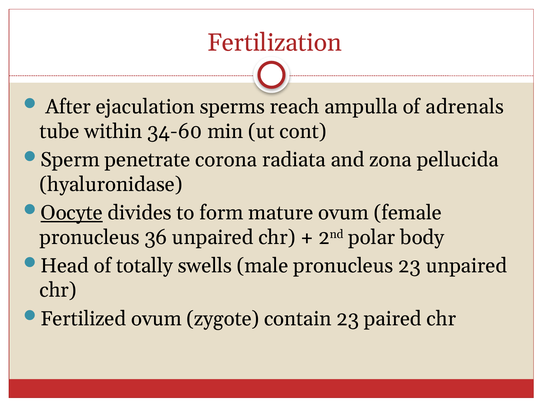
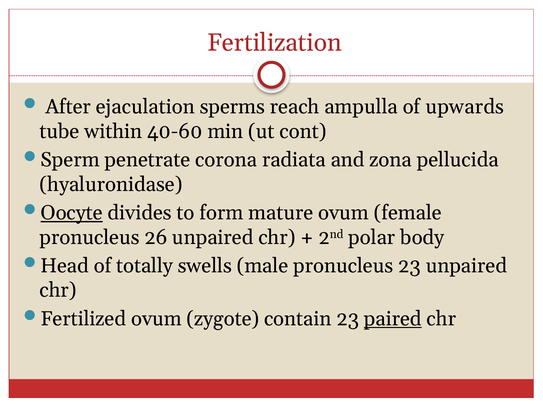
adrenals: adrenals -> upwards
34-60: 34-60 -> 40-60
36: 36 -> 26
paired underline: none -> present
